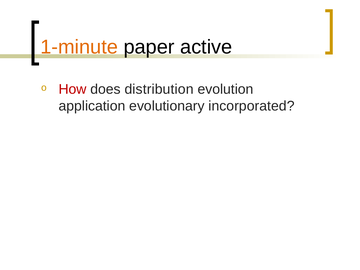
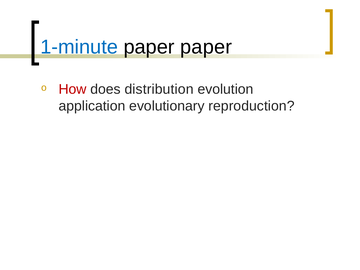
1-minute colour: orange -> blue
paper active: active -> paper
incorporated: incorporated -> reproduction
